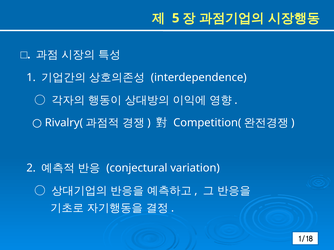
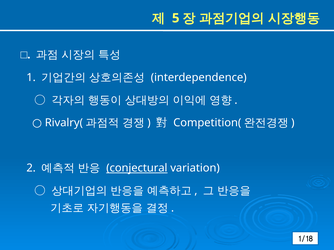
conjectural underline: none -> present
